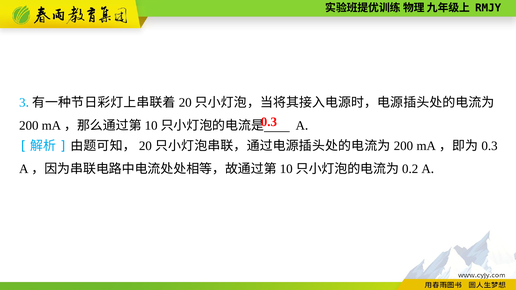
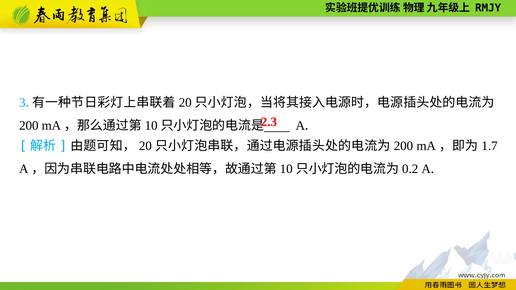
0.3 at (269, 122): 0.3 -> 2.3
0.3 at (490, 146): 0.3 -> 1.7
